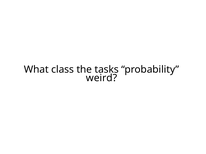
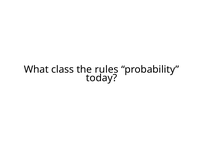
tasks: tasks -> rules
weird: weird -> today
